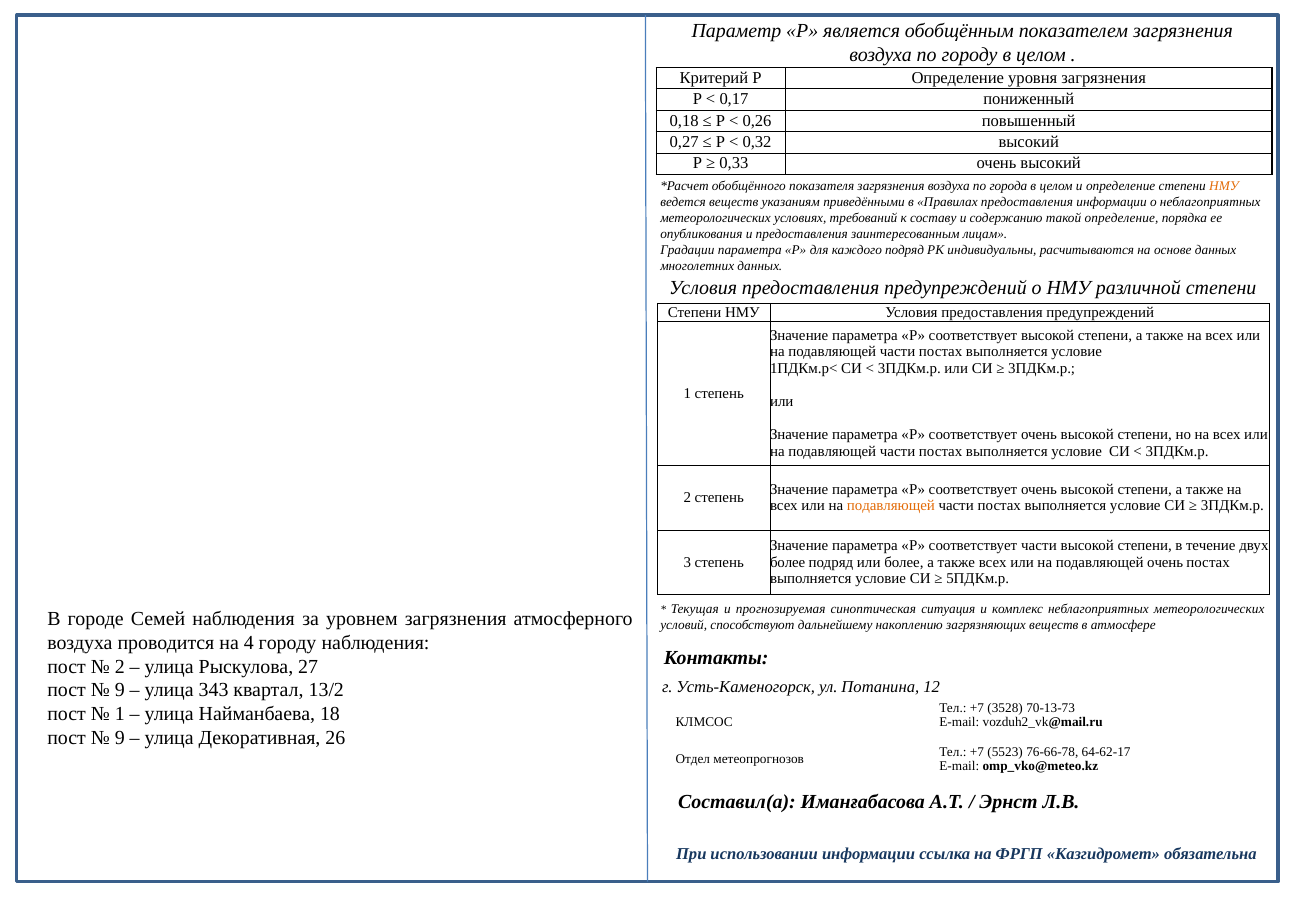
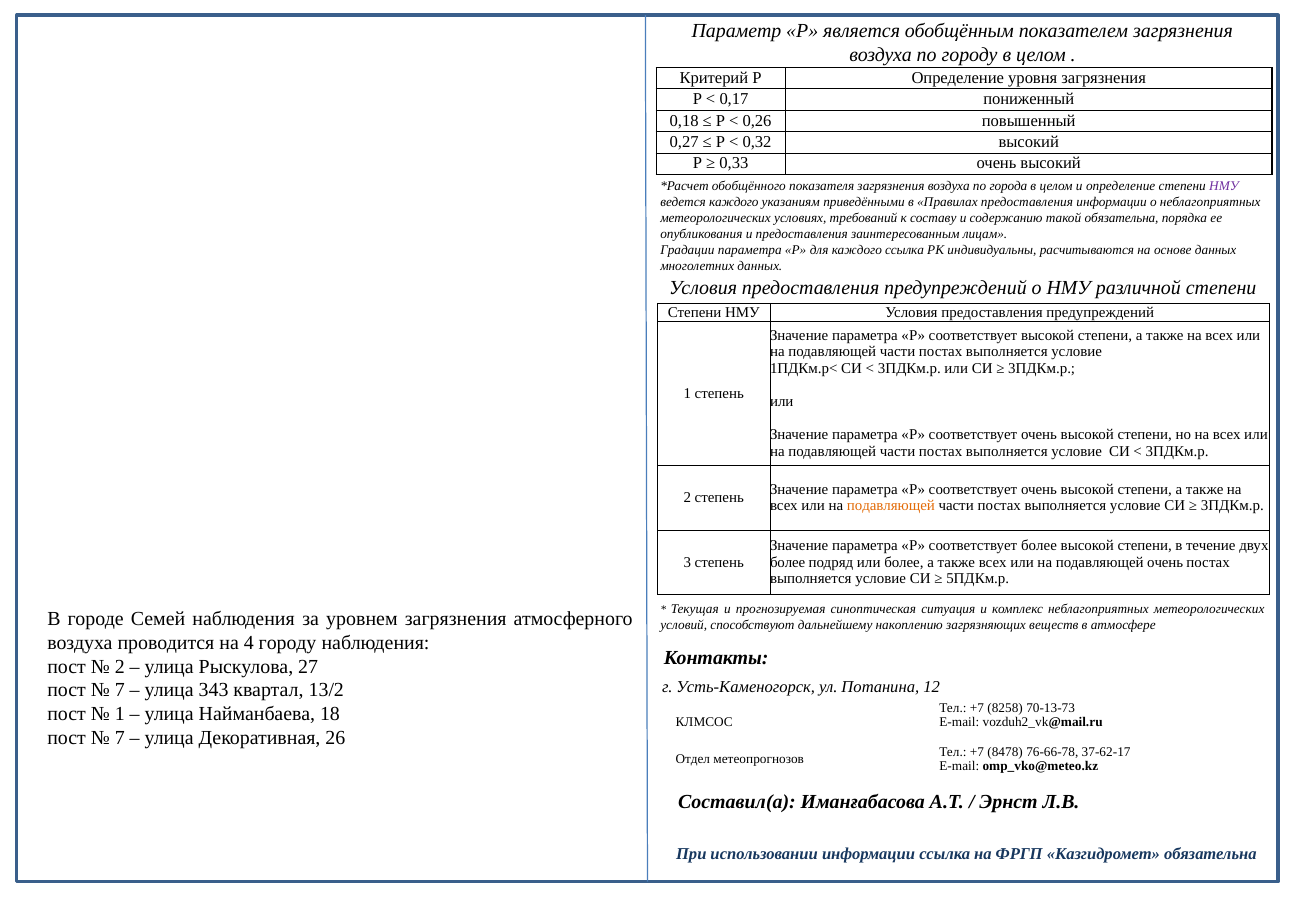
НМУ at (1224, 186) colour: orange -> purple
ведется веществ: веществ -> каждого
такой определение: определение -> обязательна
каждого подряд: подряд -> ссылка
соответствует части: части -> более
9 at (120, 690): 9 -> 7
3528: 3528 -> 8258
9 at (120, 738): 9 -> 7
5523: 5523 -> 8478
64-62-17: 64-62-17 -> 37-62-17
